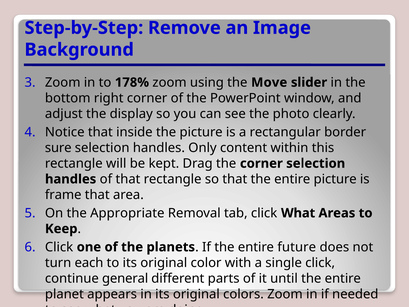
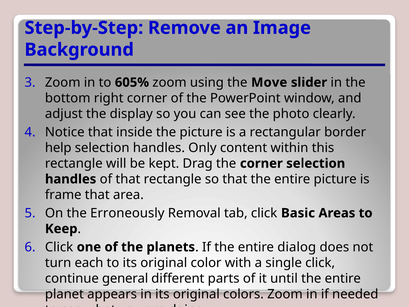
178%: 178% -> 605%
sure: sure -> help
Appropriate: Appropriate -> Erroneously
click What: What -> Basic
future: future -> dialog
